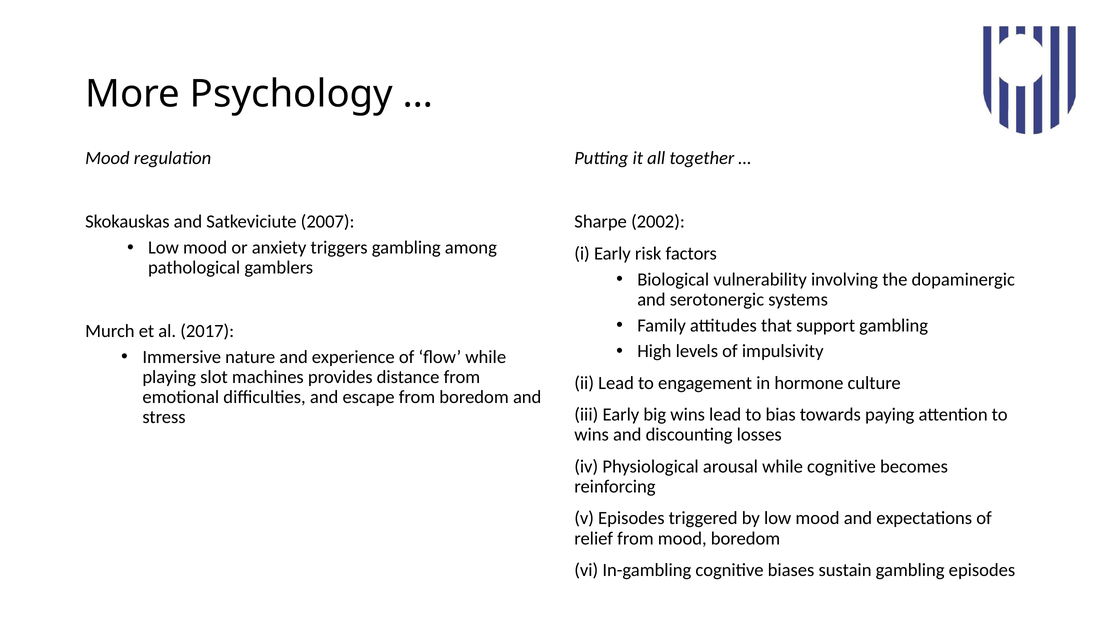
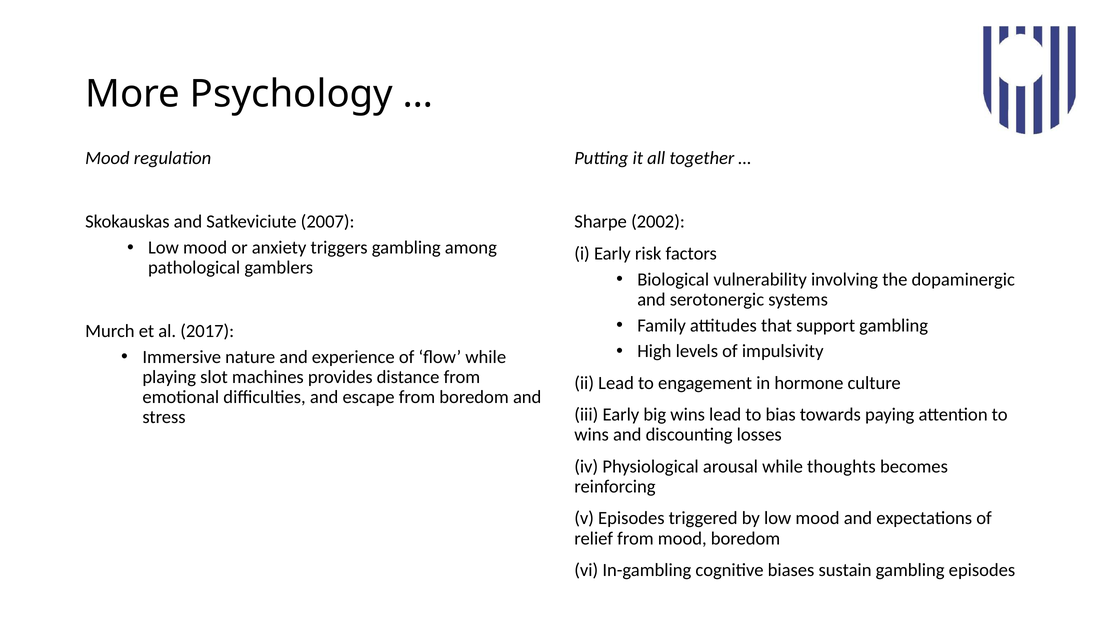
while cognitive: cognitive -> thoughts
